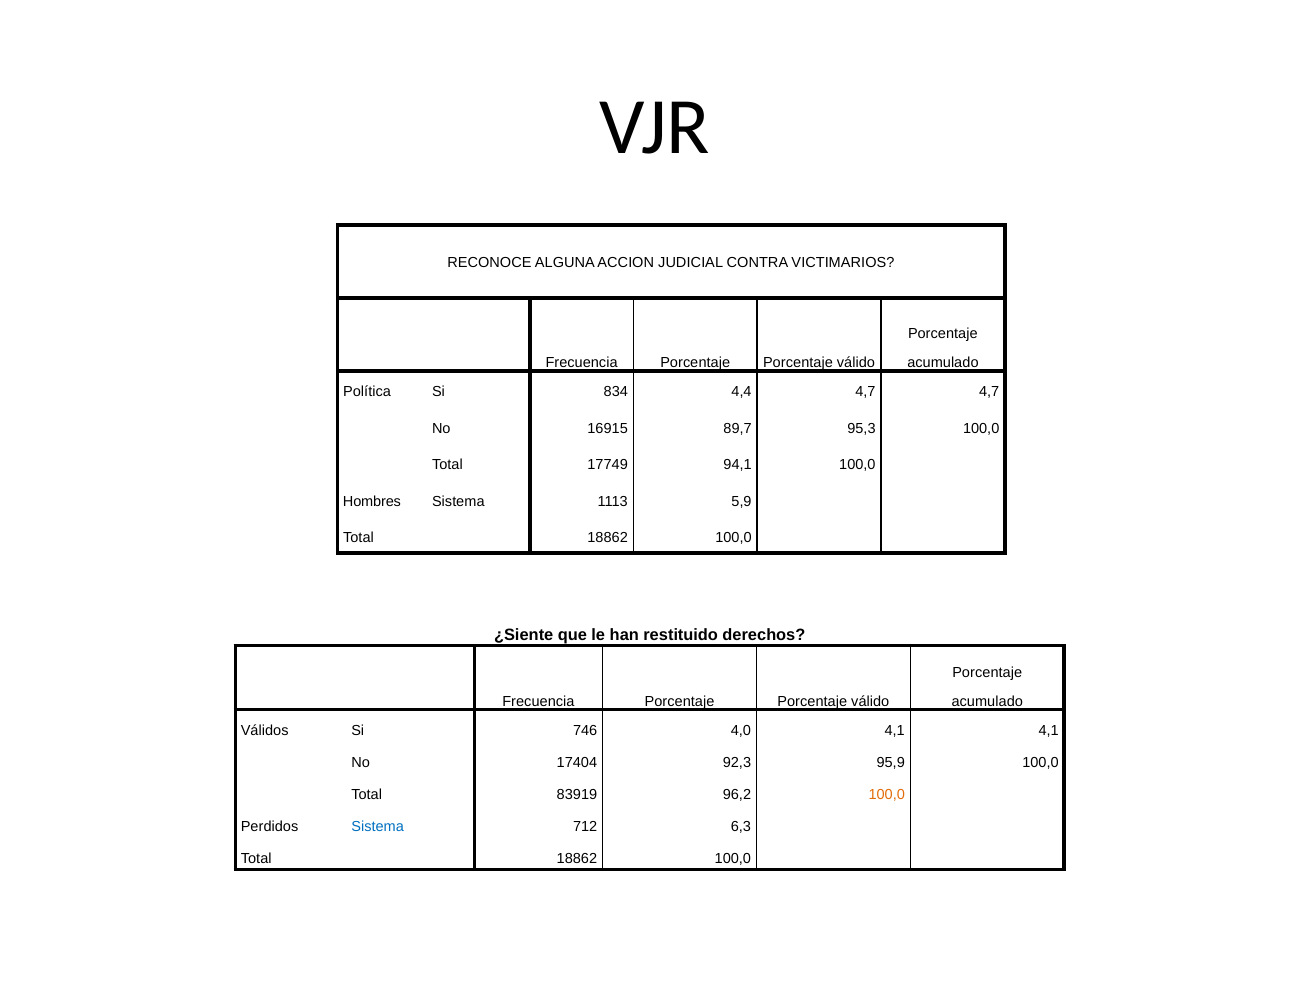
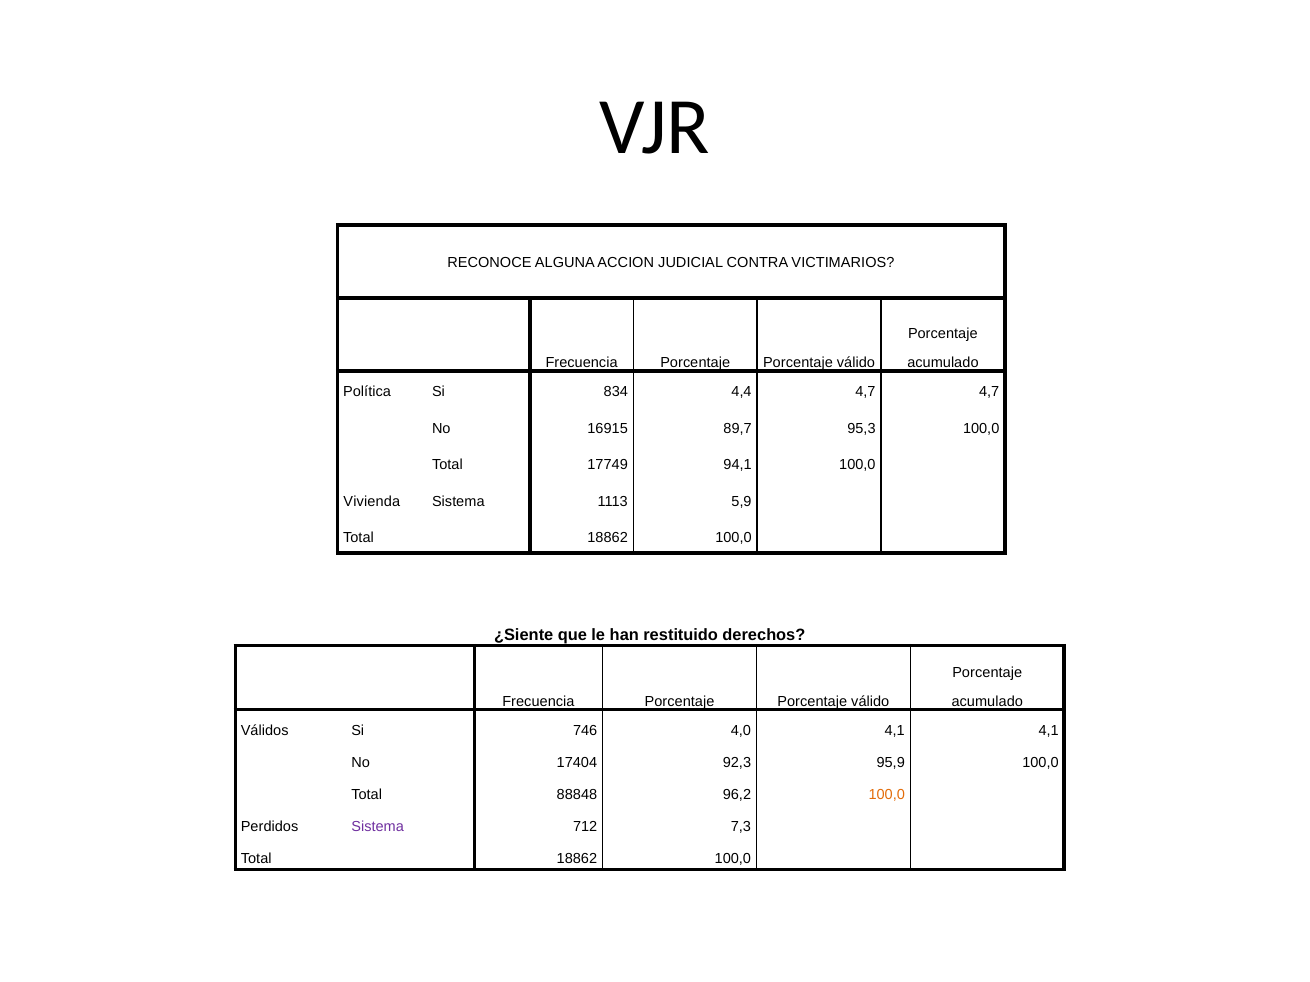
Hombres: Hombres -> Vivienda
83919: 83919 -> 88848
Sistema at (378, 827) colour: blue -> purple
6,3: 6,3 -> 7,3
